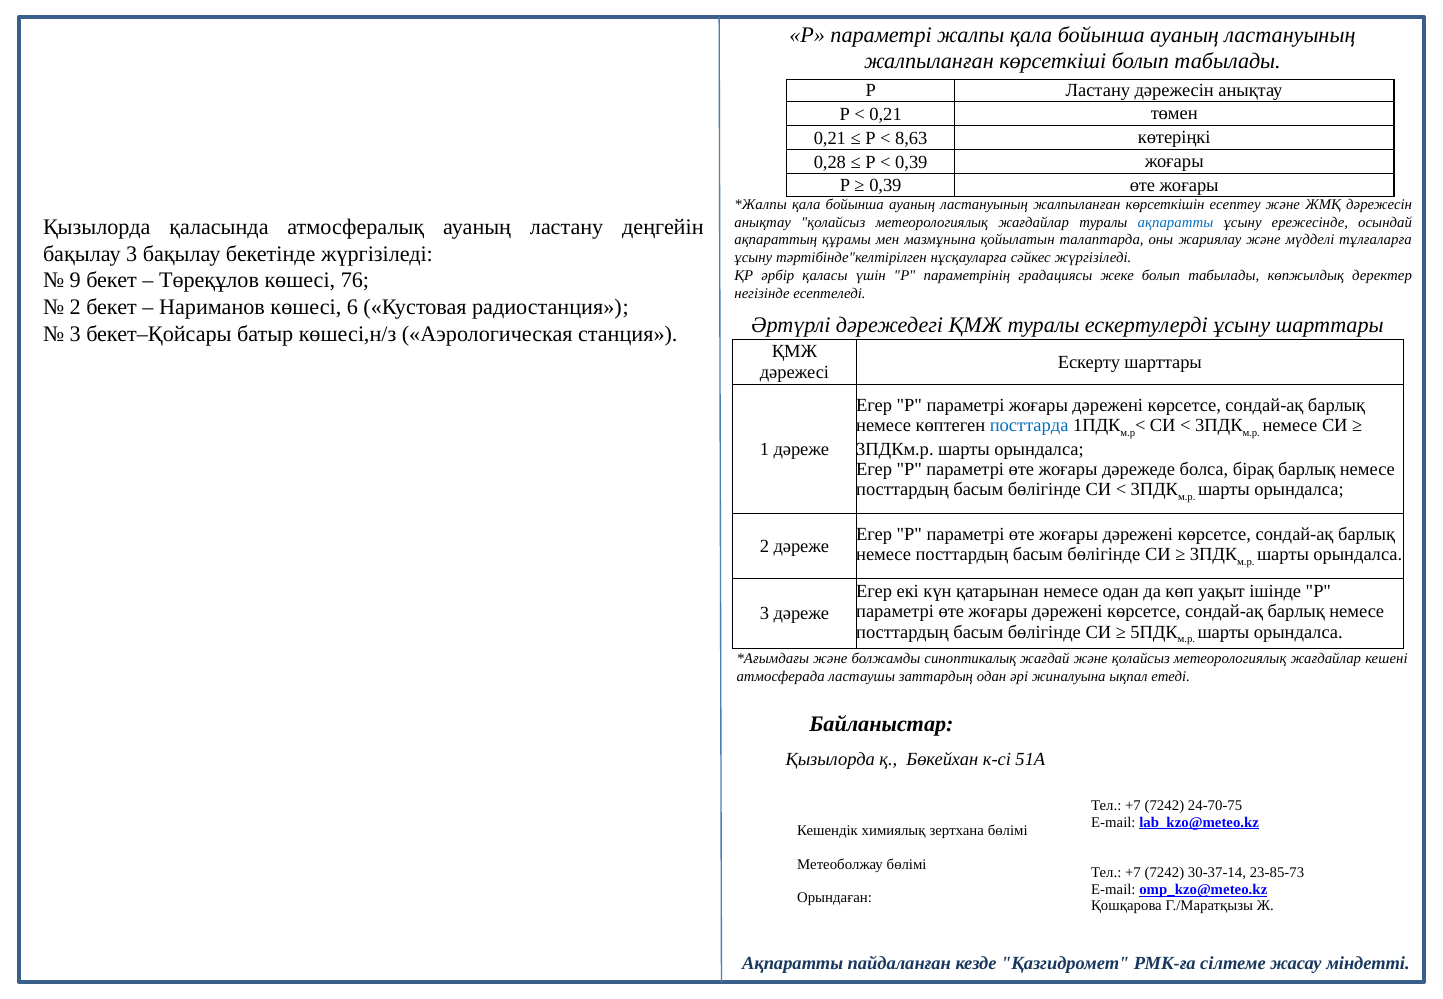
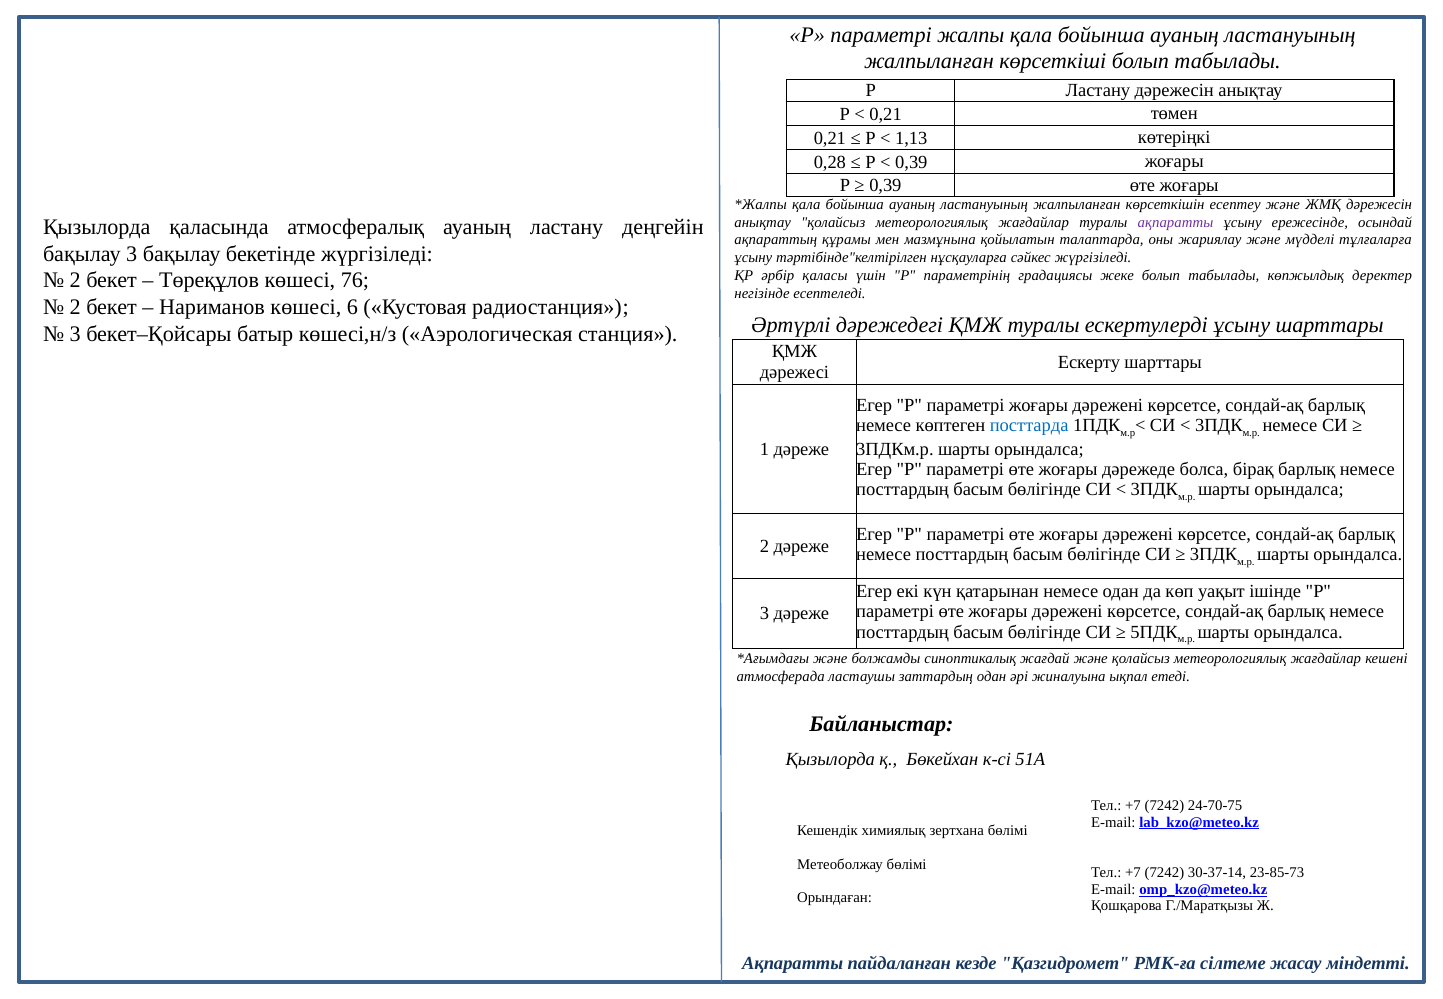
8,63: 8,63 -> 1,13
ақпаратты at (1176, 222) colour: blue -> purple
9 at (75, 280): 9 -> 2
